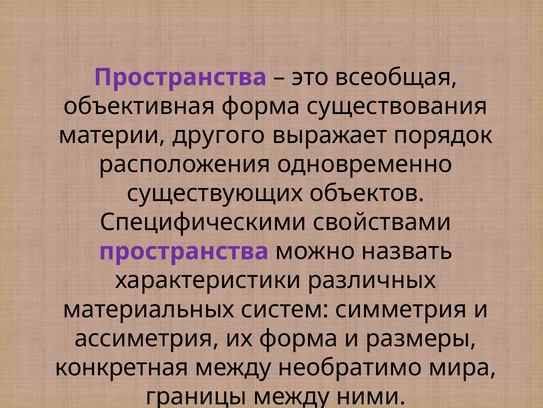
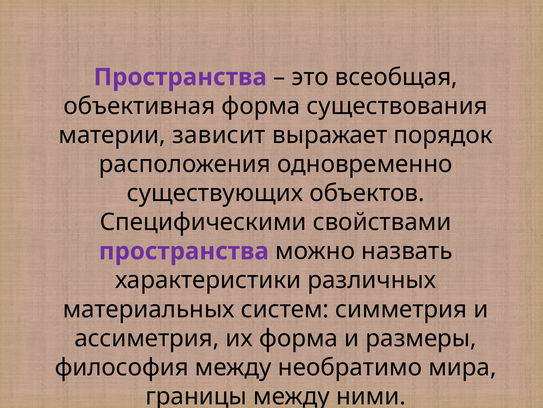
другого: другого -> зависит
конкретная: конкретная -> философия
